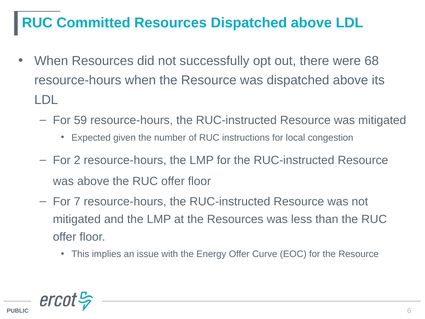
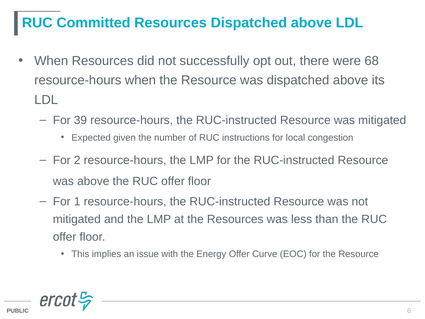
59: 59 -> 39
7: 7 -> 1
